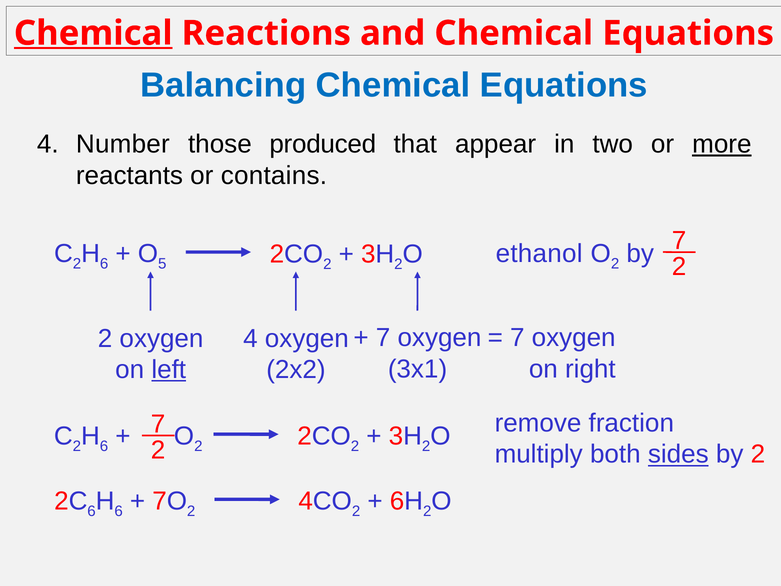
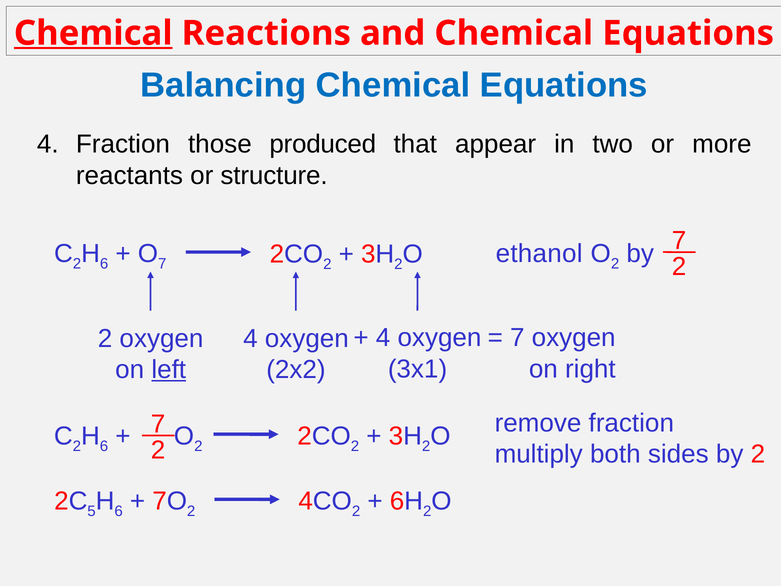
4 Number: Number -> Fraction
more underline: present -> none
contains: contains -> structure
5 at (162, 264): 5 -> 7
7 at (383, 338): 7 -> 4
sides underline: present -> none
6 at (92, 511): 6 -> 5
